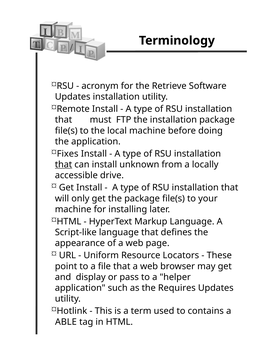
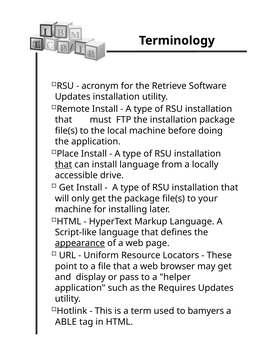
Fixes: Fixes -> Place
install unknown: unknown -> language
appearance underline: none -> present
contains: contains -> bamyers
